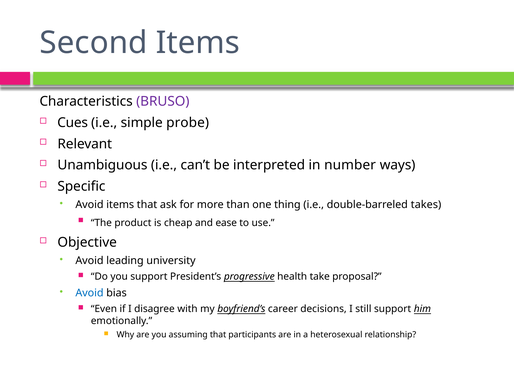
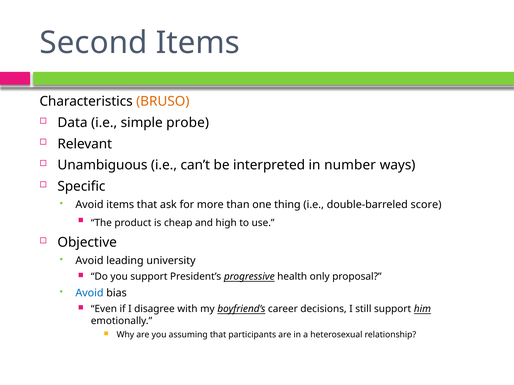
BRUSO colour: purple -> orange
Cues: Cues -> Data
takes: takes -> score
ease: ease -> high
take: take -> only
